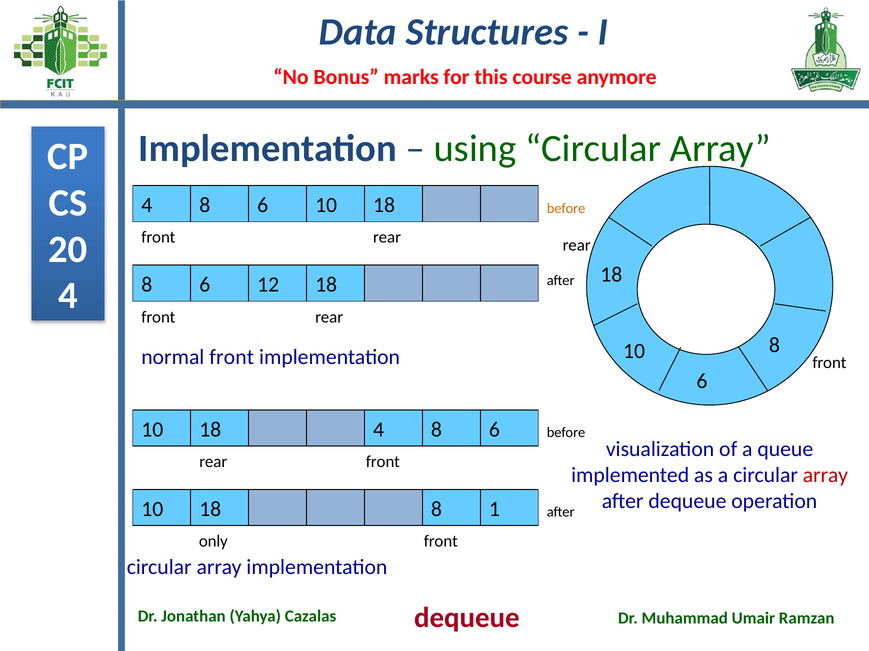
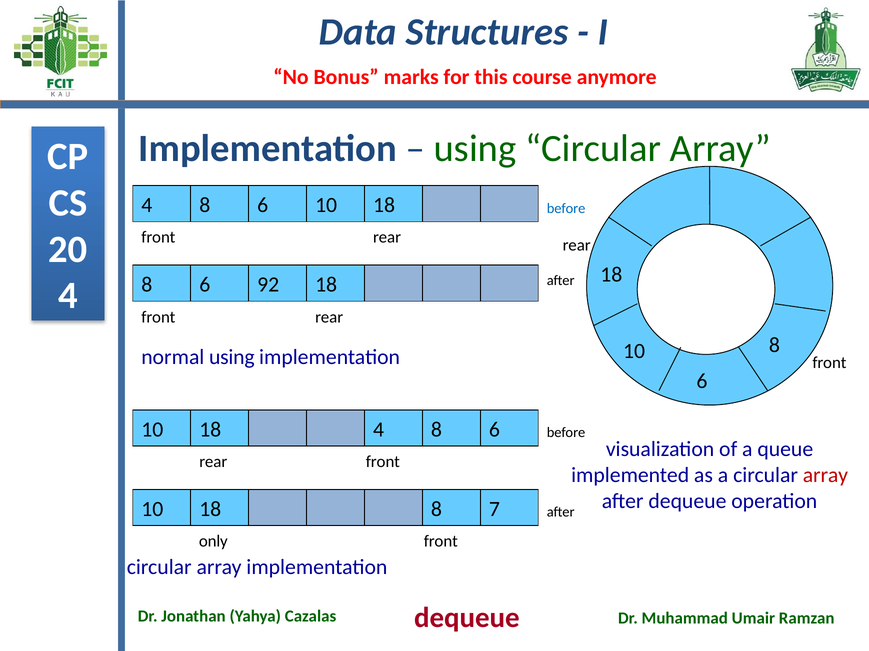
before at (566, 209) colour: orange -> blue
12: 12 -> 92
normal front: front -> using
1: 1 -> 7
